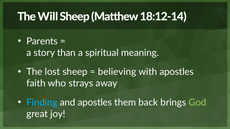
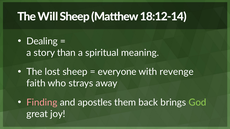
Parents: Parents -> Dealing
believing: believing -> everyone
with apostles: apostles -> revenge
Finding colour: light blue -> pink
